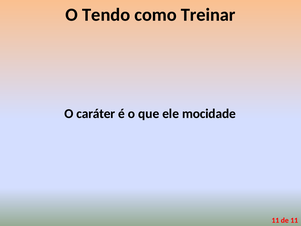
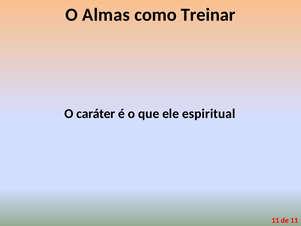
Tendo: Tendo -> Almas
mocidade: mocidade -> espiritual
